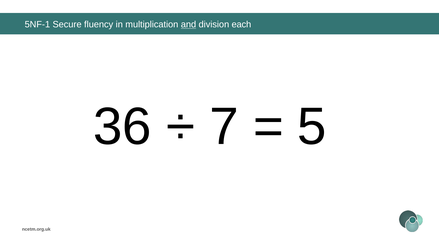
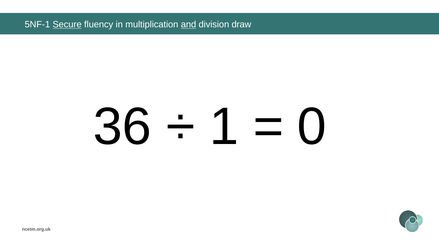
Secure underline: none -> present
each: each -> draw
7: 7 -> 1
5: 5 -> 0
